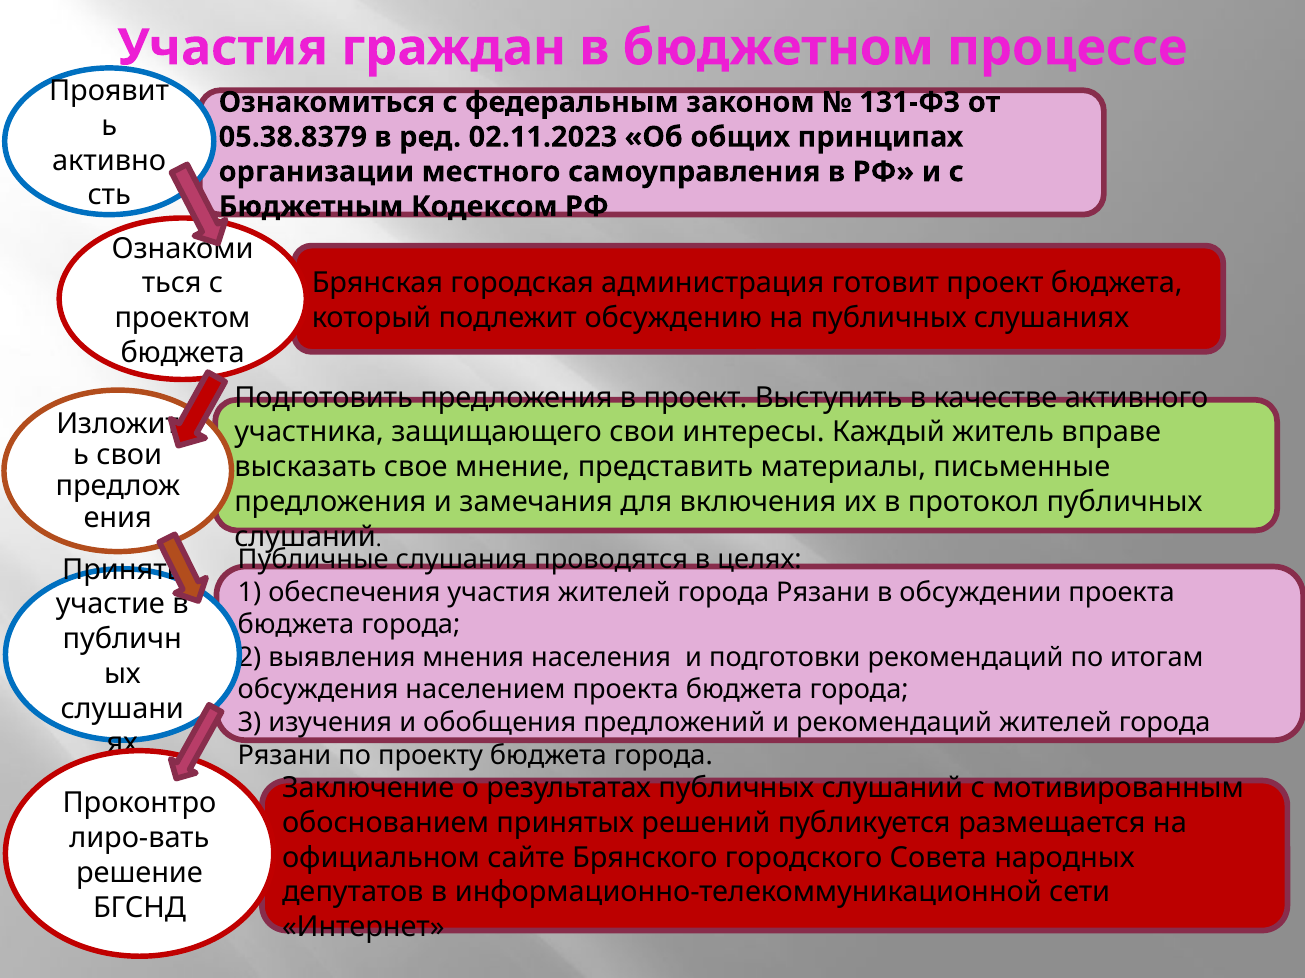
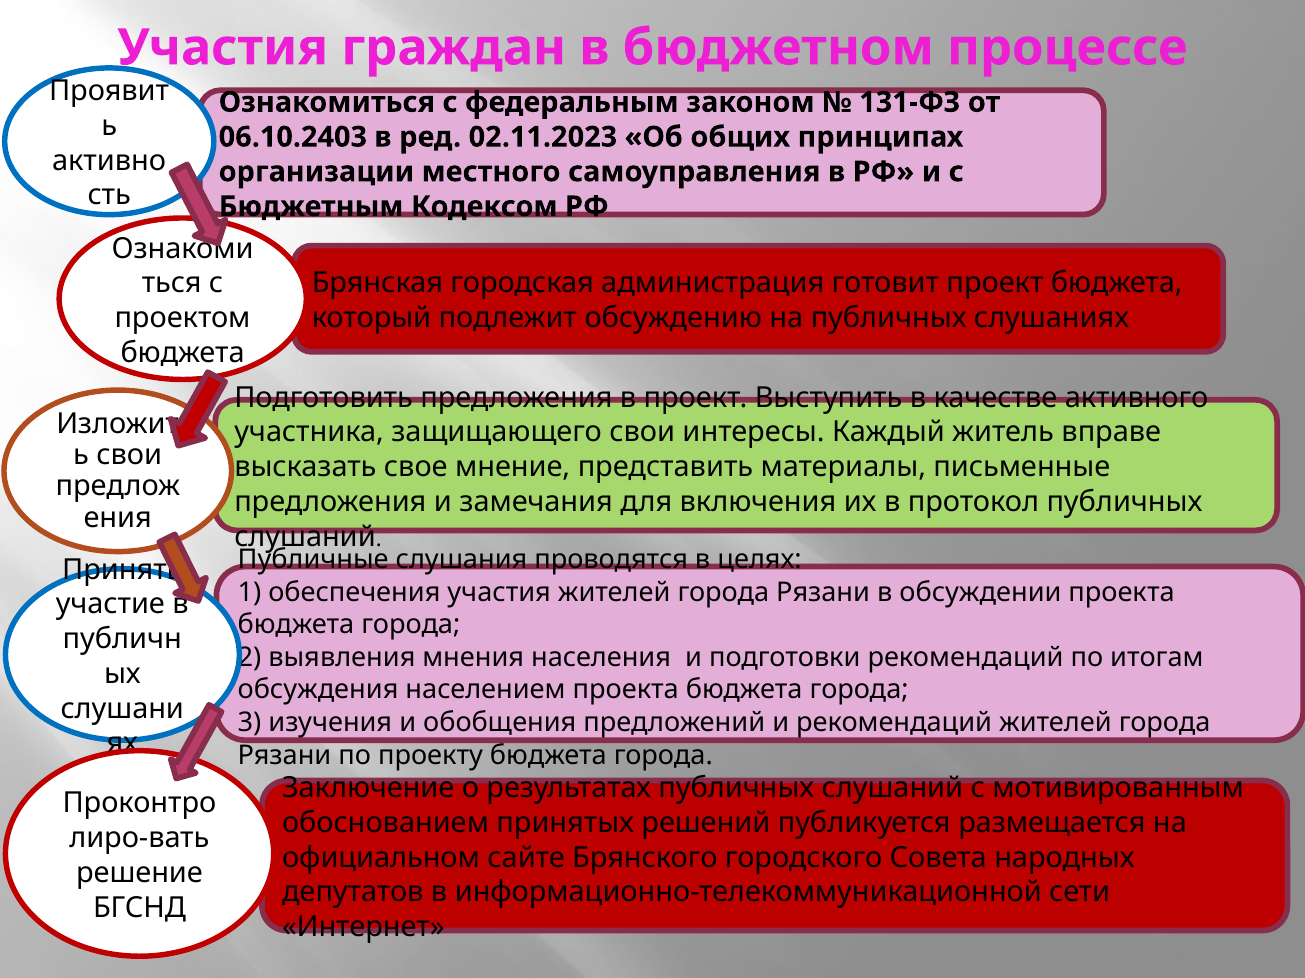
05.38.8379: 05.38.8379 -> 06.10.2403
